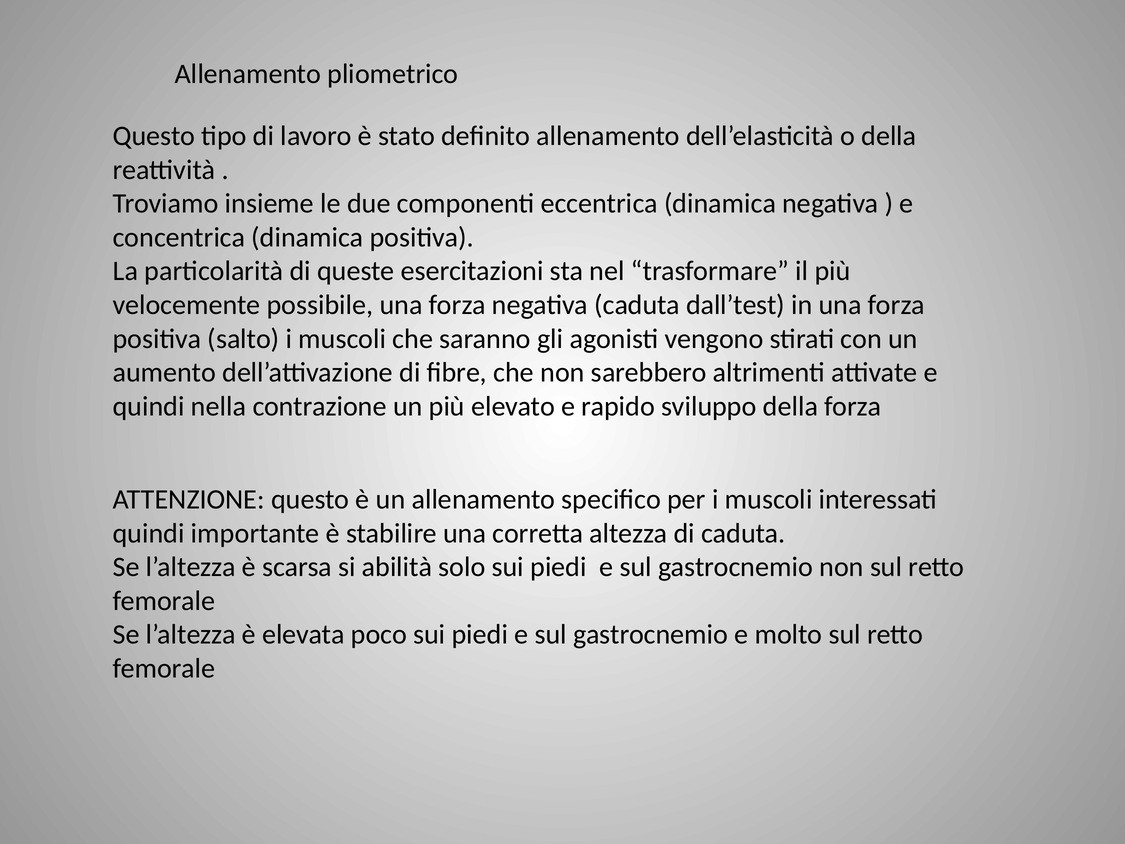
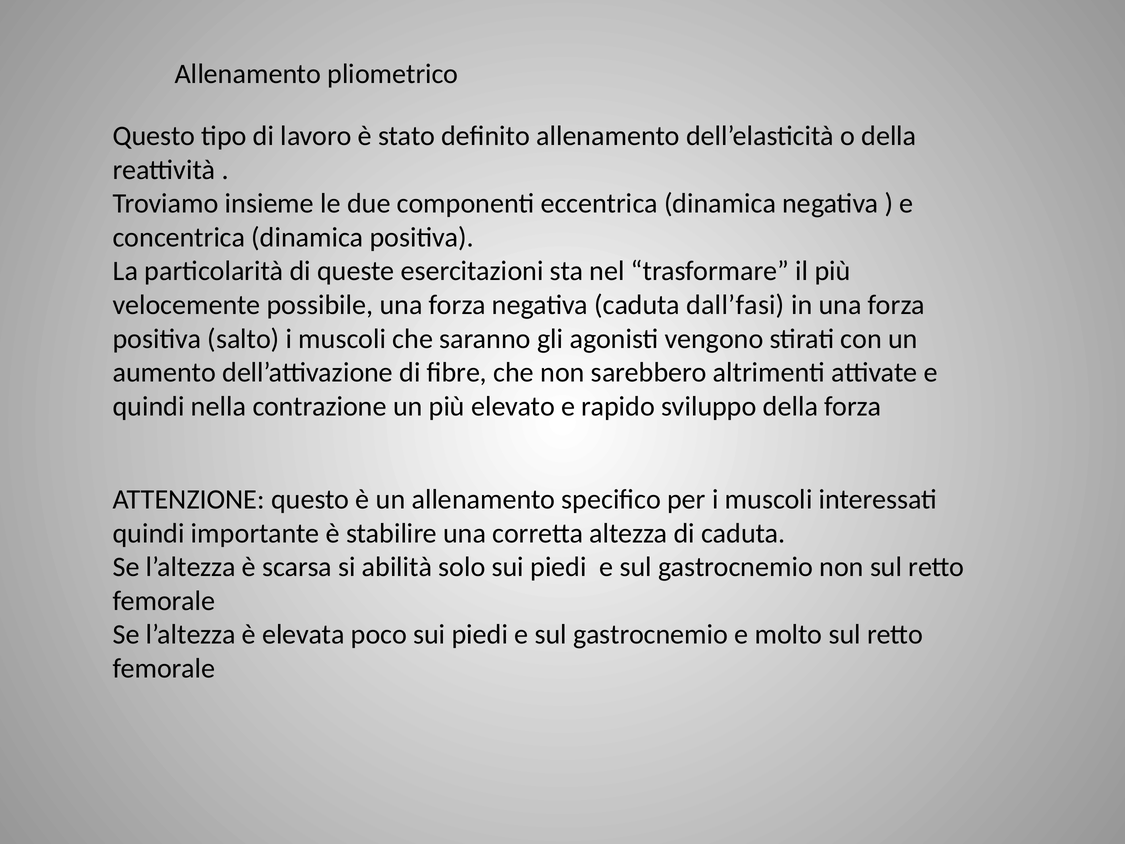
dall’test: dall’test -> dall’fasi
